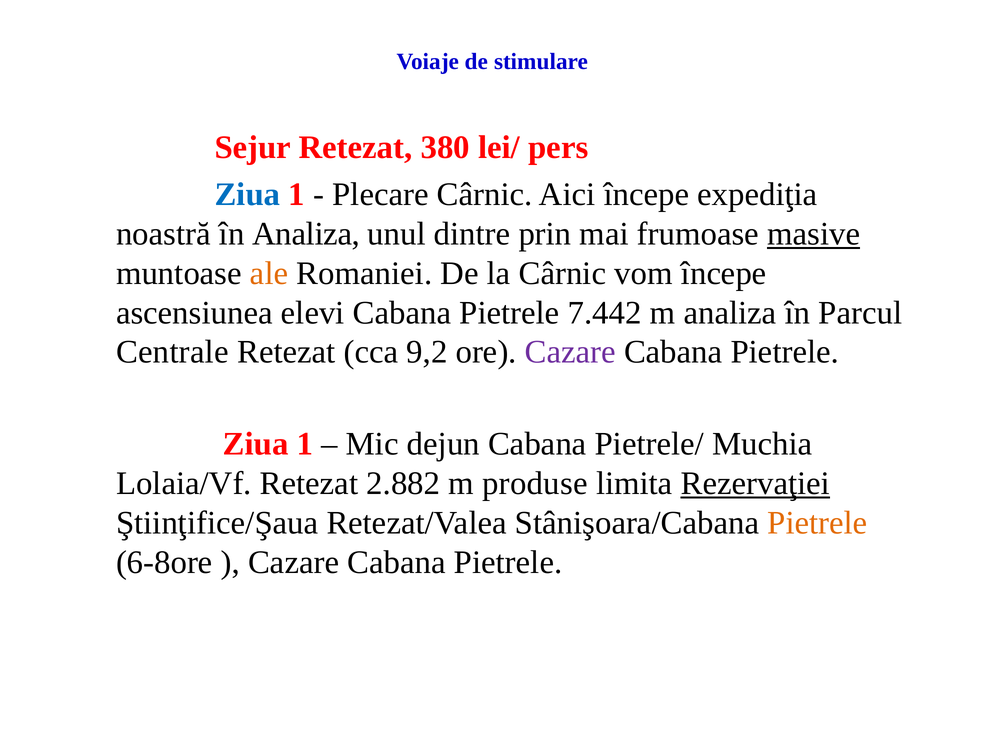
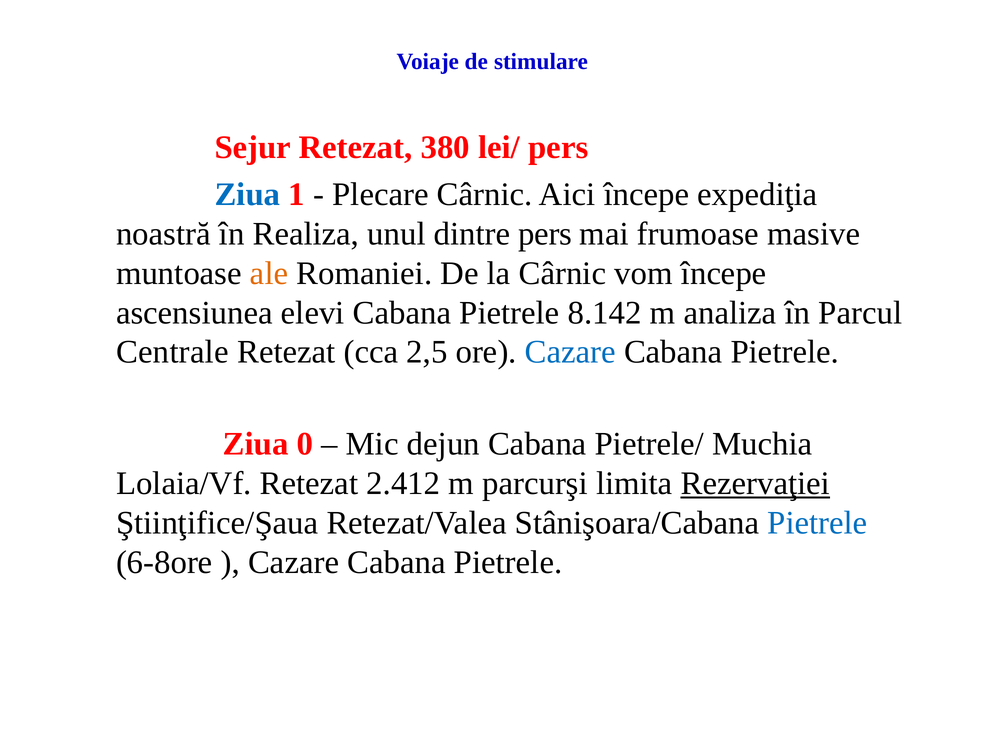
în Analiza: Analiza -> Realiza
dintre prin: prin -> pers
masive underline: present -> none
7.442: 7.442 -> 8.142
9,2: 9,2 -> 2,5
Cazare at (570, 352) colour: purple -> blue
1 at (305, 444): 1 -> 0
2.882: 2.882 -> 2.412
produse: produse -> parcurşi
Pietrele at (817, 523) colour: orange -> blue
